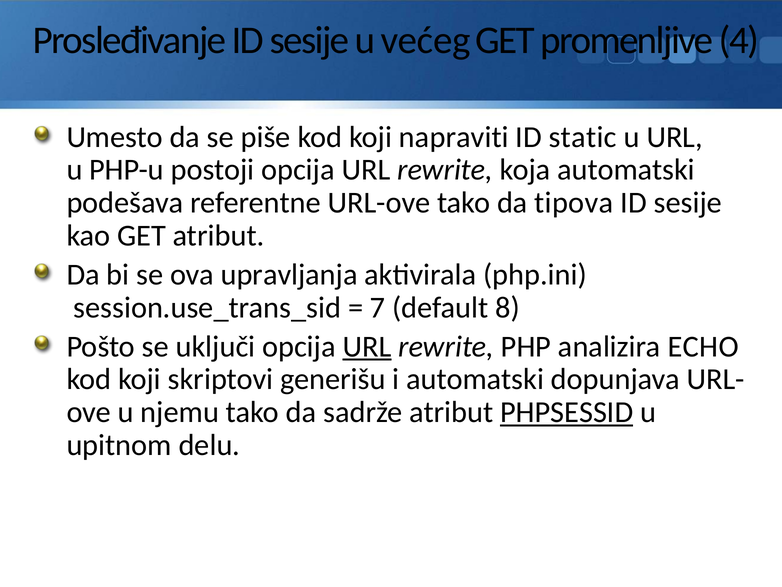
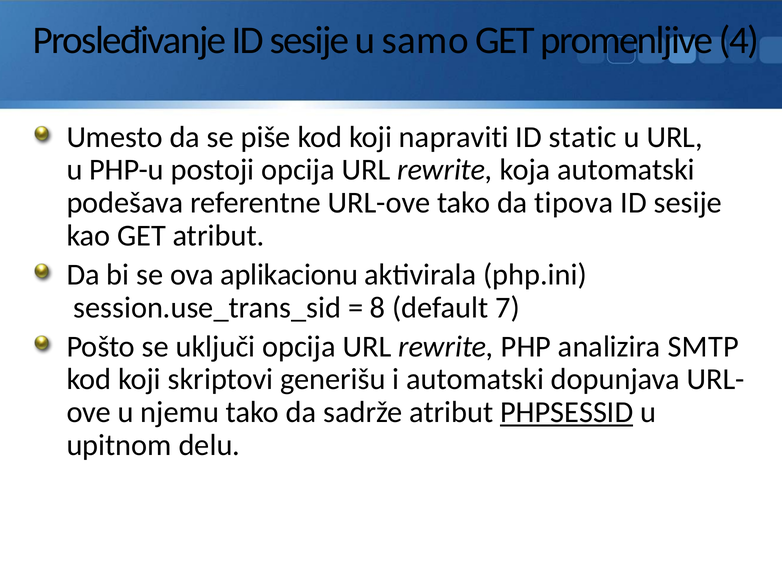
većeg: većeg -> samo
upravljanja: upravljanja -> aplikacionu
7: 7 -> 8
8: 8 -> 7
URL at (367, 346) underline: present -> none
ECHO: ECHO -> SMTP
